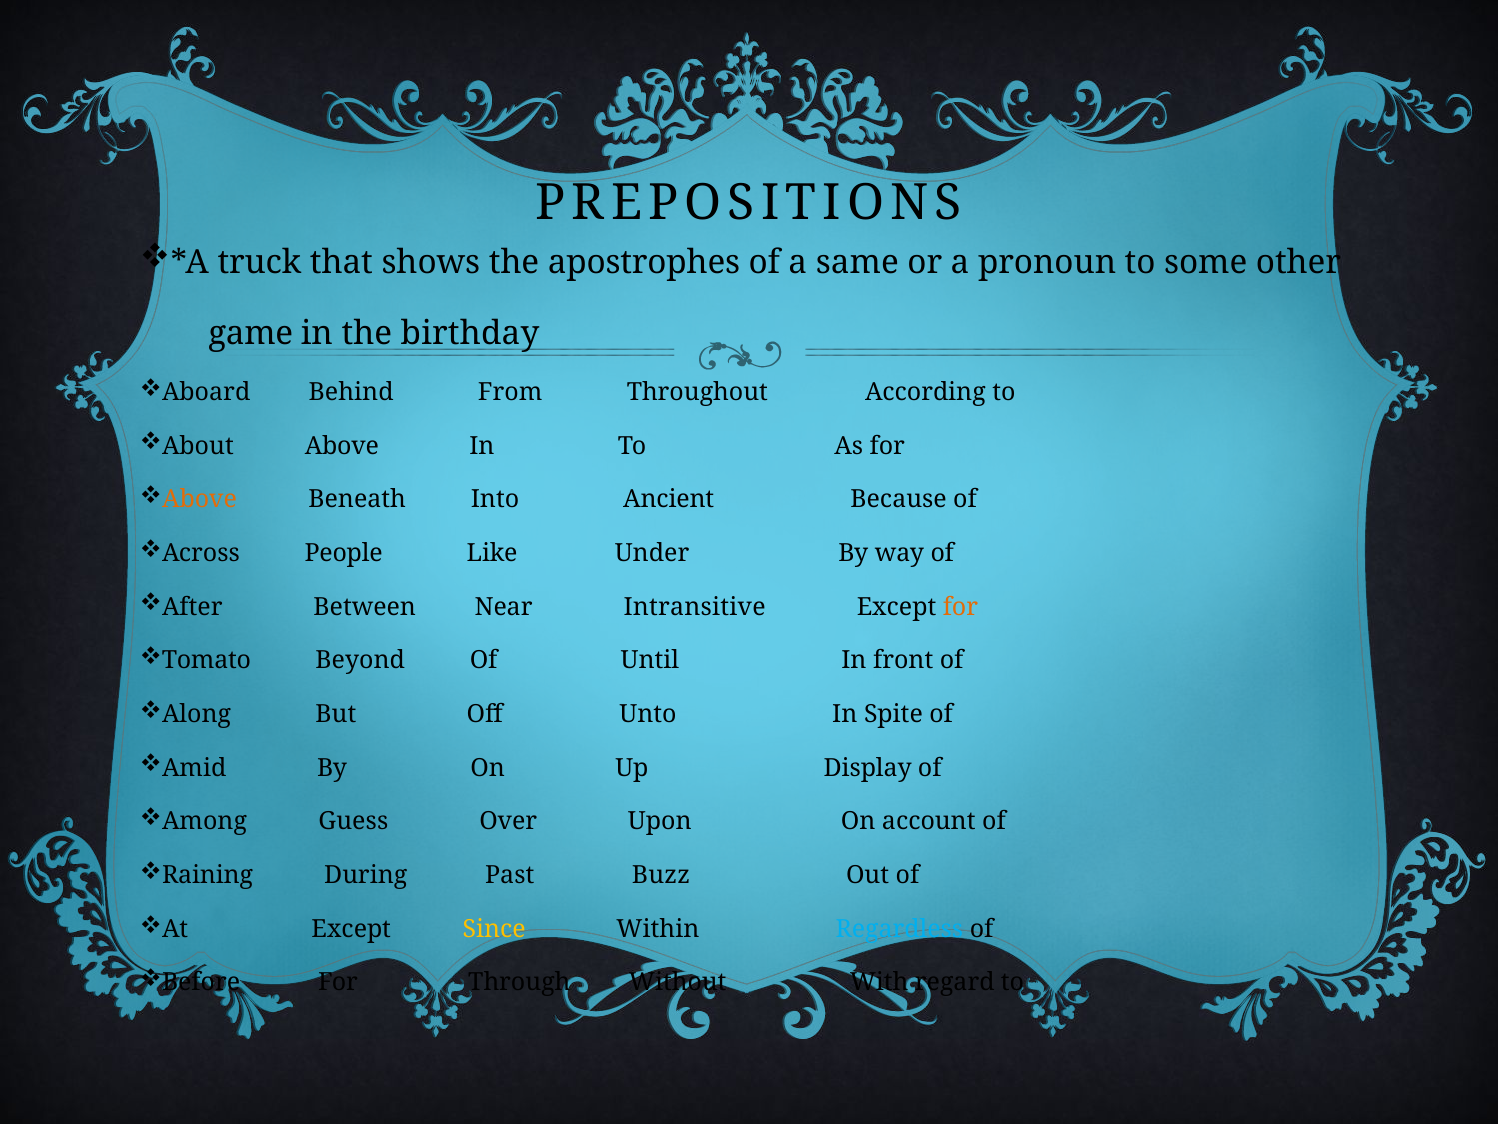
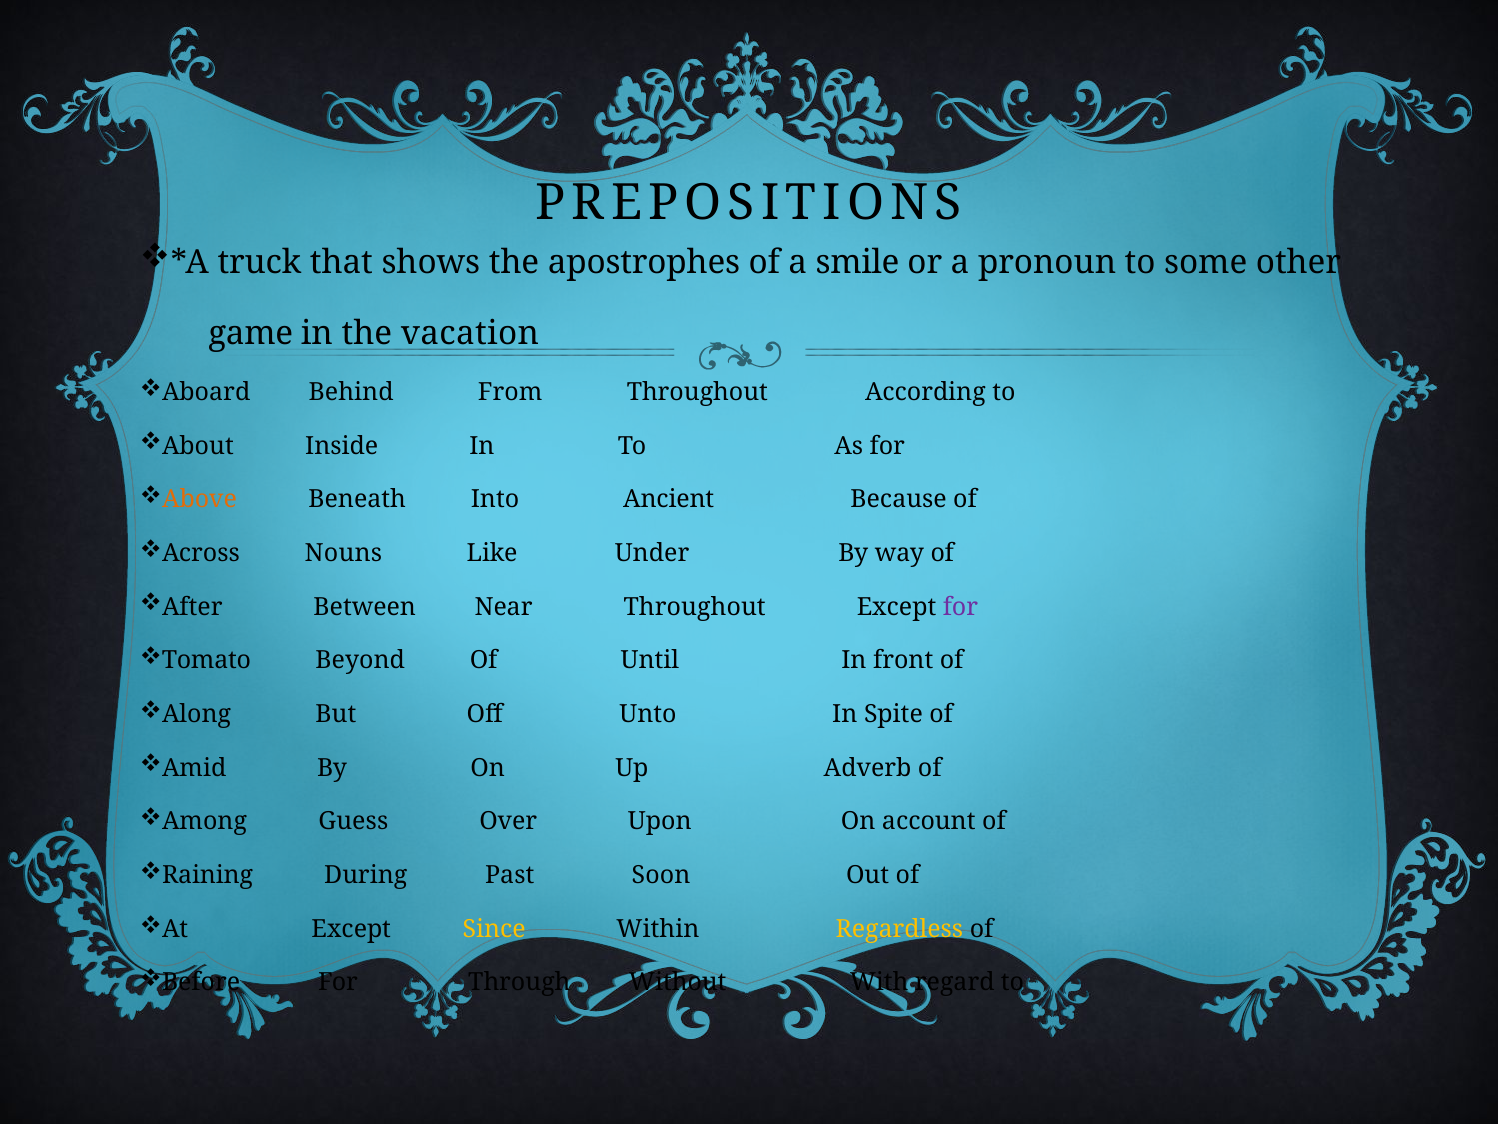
same: same -> smile
birthday: birthday -> vacation
About Above: Above -> Inside
People: People -> Nouns
Near Intransitive: Intransitive -> Throughout
for at (960, 607) colour: orange -> purple
Display: Display -> Adverb
Buzz: Buzz -> Soon
Regardless colour: light blue -> yellow
